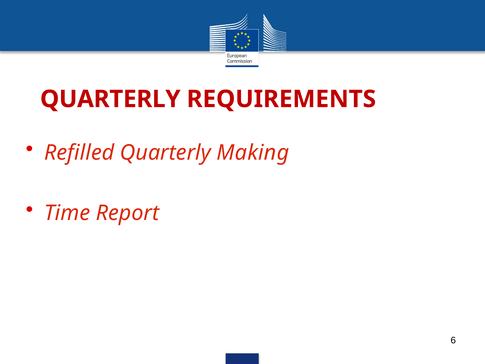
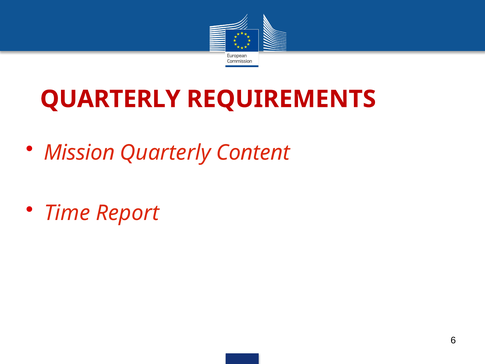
Refilled: Refilled -> Mission
Making: Making -> Content
